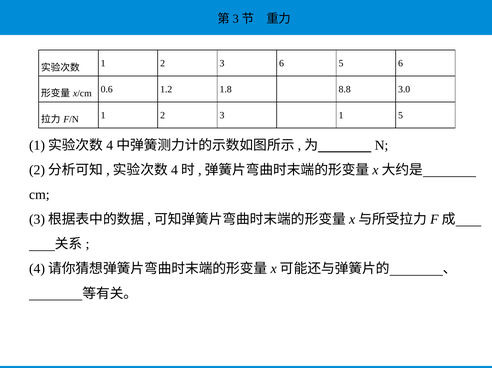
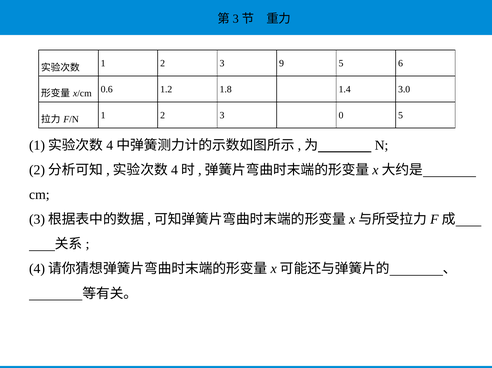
3 6: 6 -> 9
8.8: 8.8 -> 1.4
3 1: 1 -> 0
